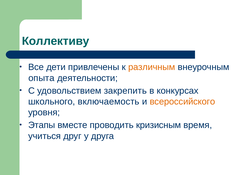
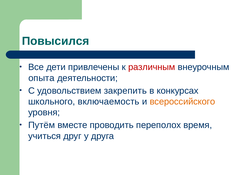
Коллективу: Коллективу -> Повысился
различным colour: orange -> red
Этапы: Этапы -> Путём
кризисным: кризисным -> переполох
